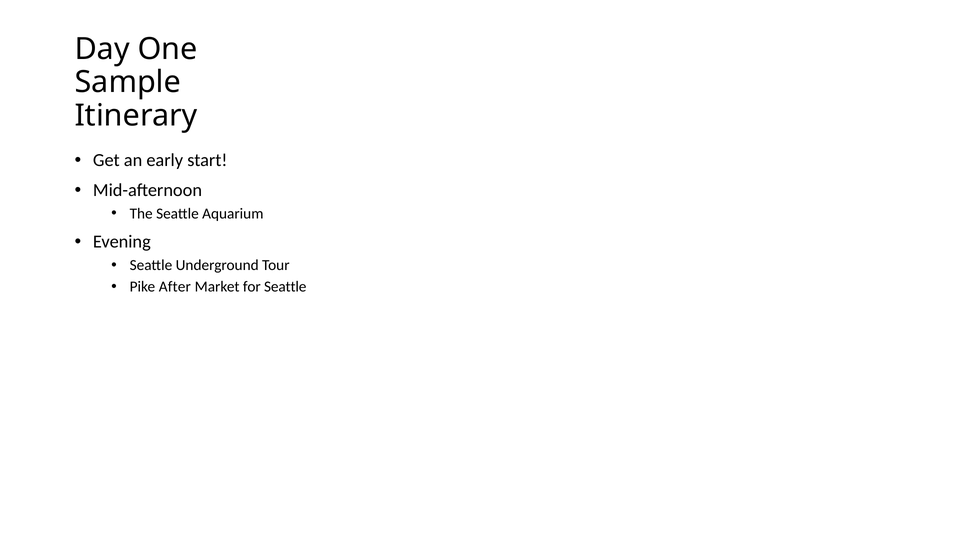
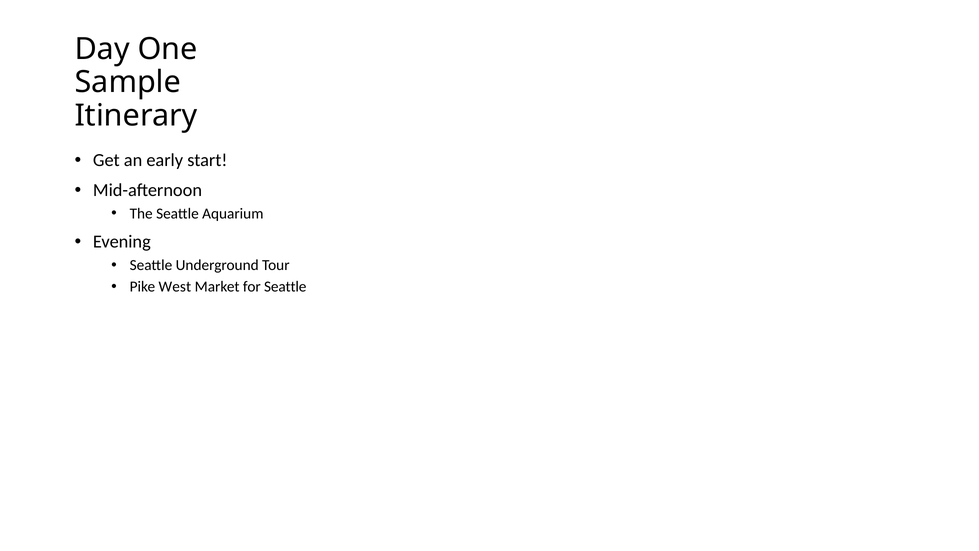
After: After -> West
